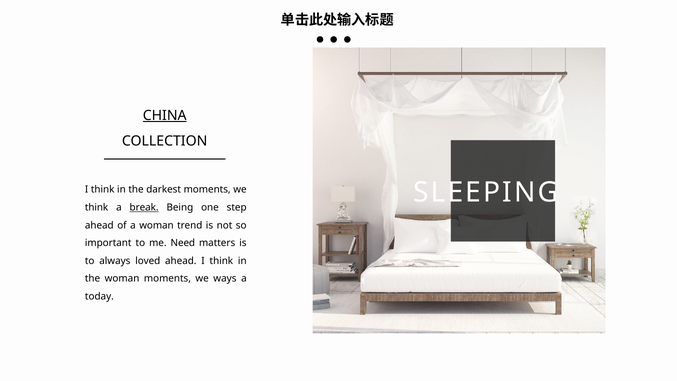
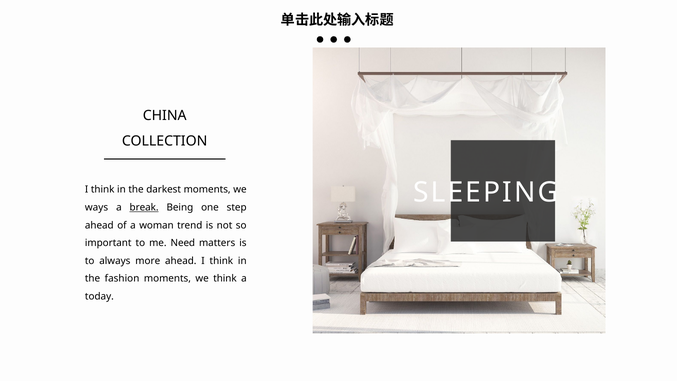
CHINA underline: present -> none
think at (97, 207): think -> ways
loved: loved -> more
the woman: woman -> fashion
we ways: ways -> think
